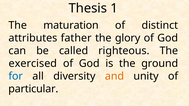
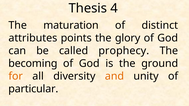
1: 1 -> 4
father: father -> points
righteous: righteous -> prophecy
exercised: exercised -> becoming
for colour: blue -> orange
